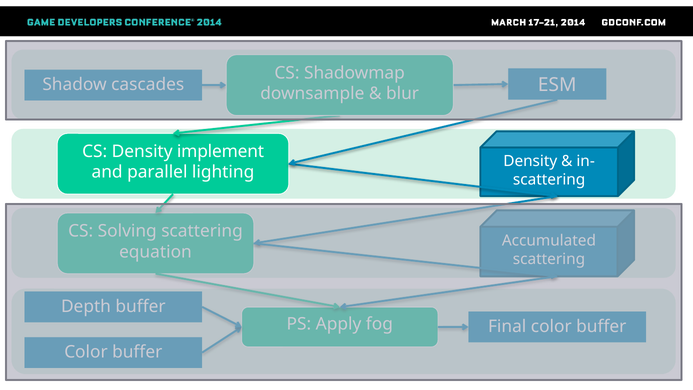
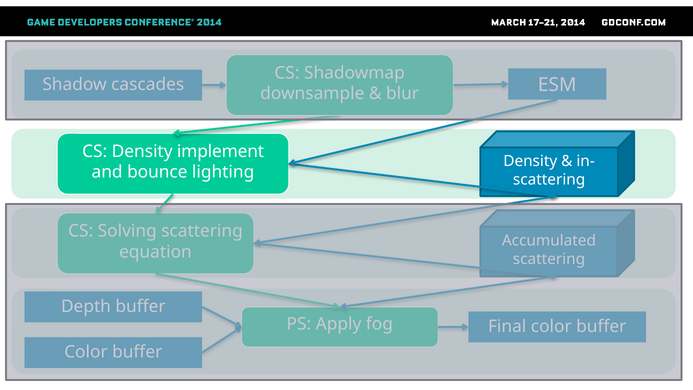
parallel: parallel -> bounce
